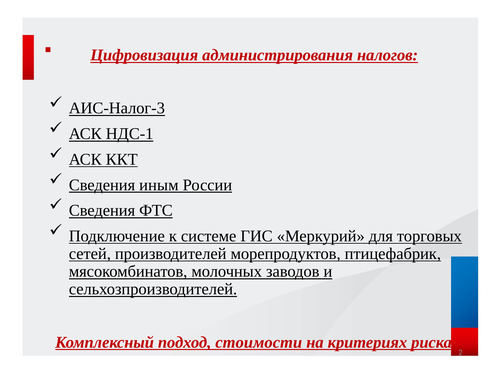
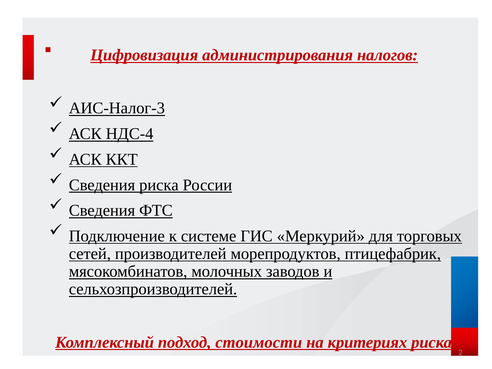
НДС-1: НДС-1 -> НДС-4
Сведения иным: иным -> риска
